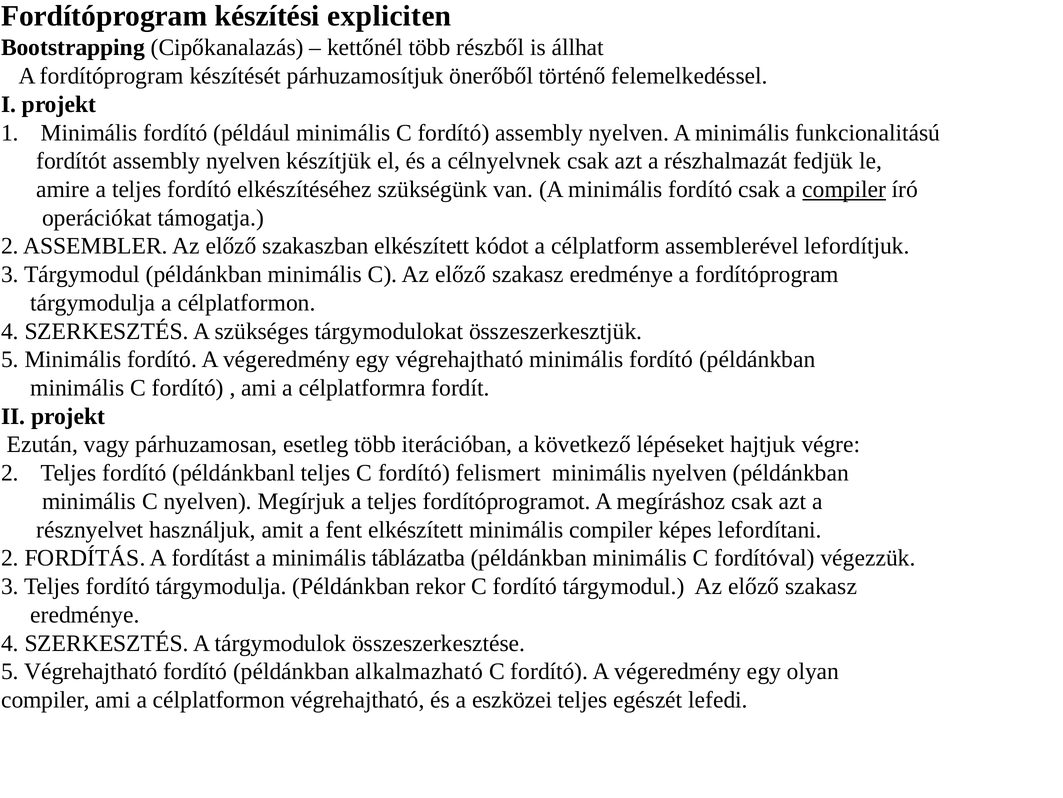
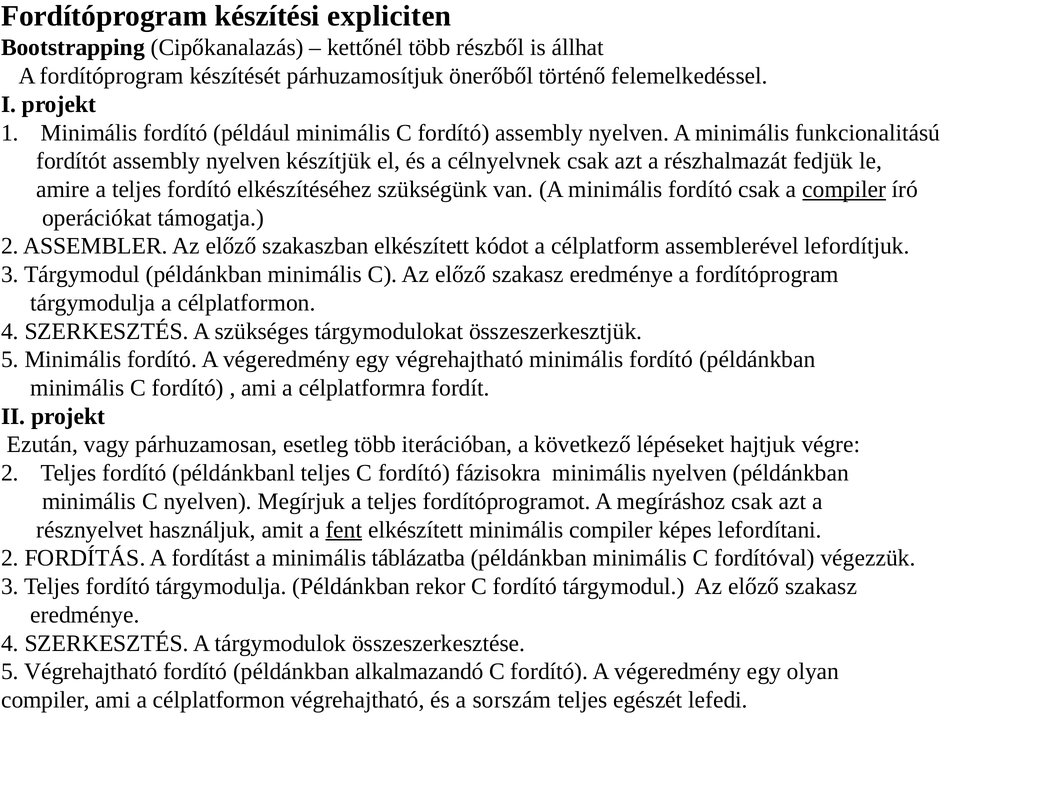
felismert: felismert -> fázisokra
fent underline: none -> present
alkalmazható: alkalmazható -> alkalmazandó
eszközei: eszközei -> sorszám
